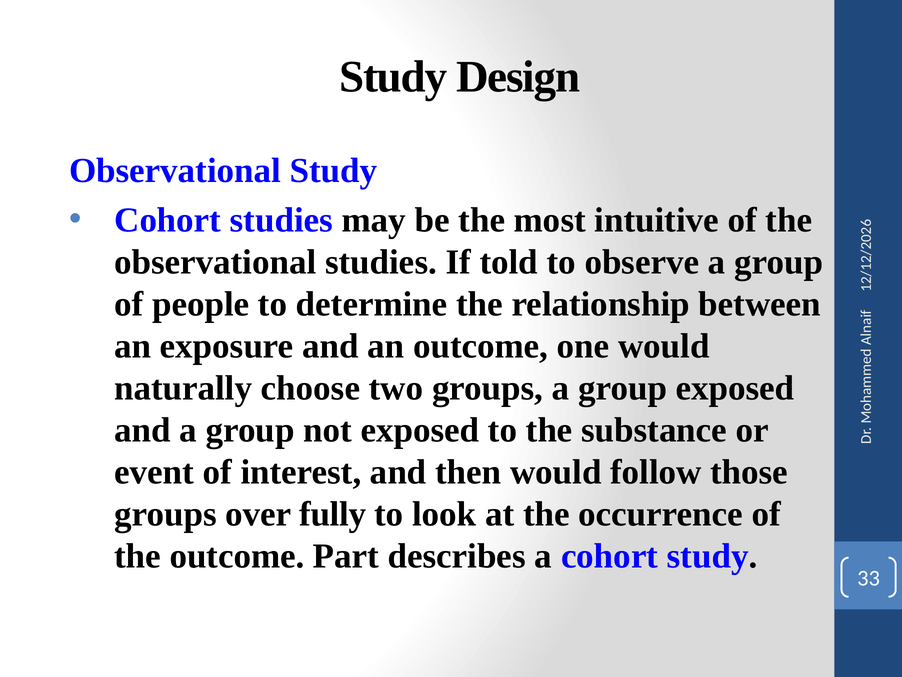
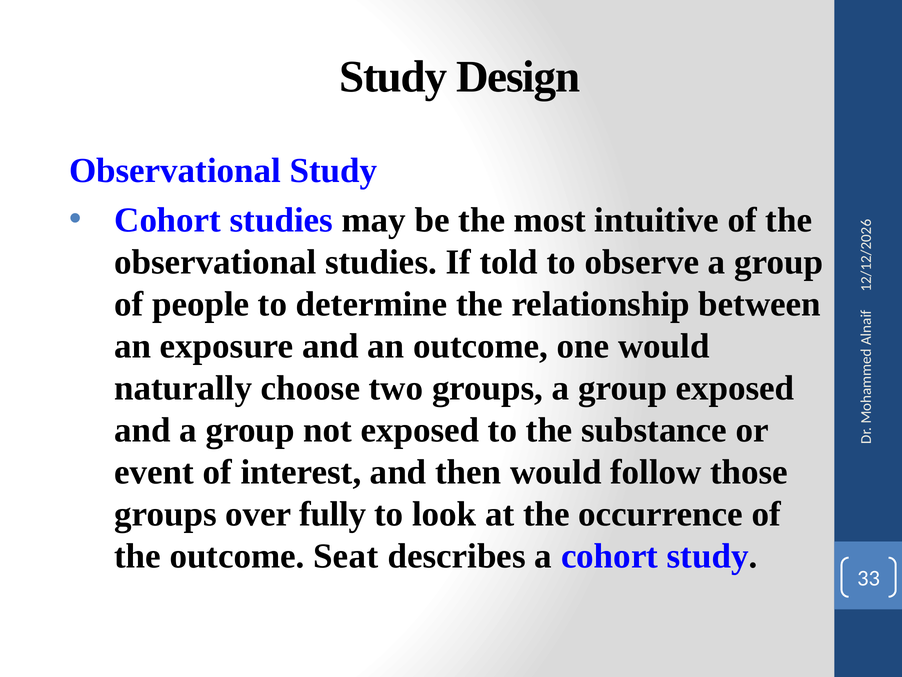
Part: Part -> Seat
